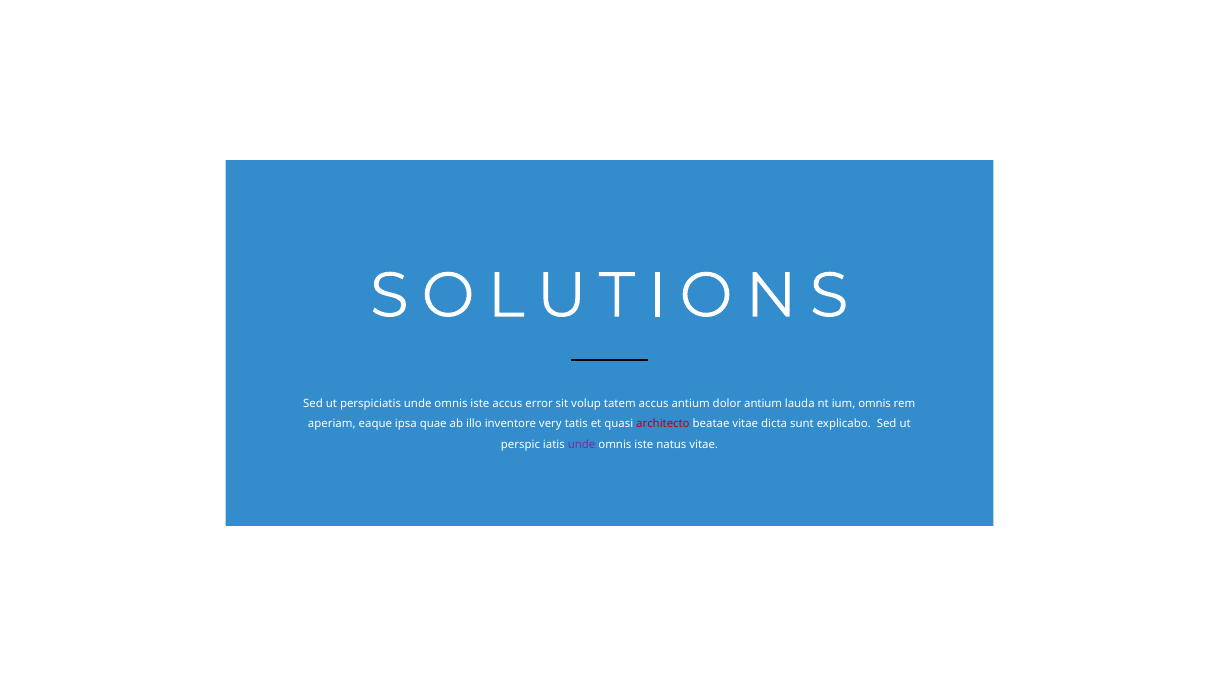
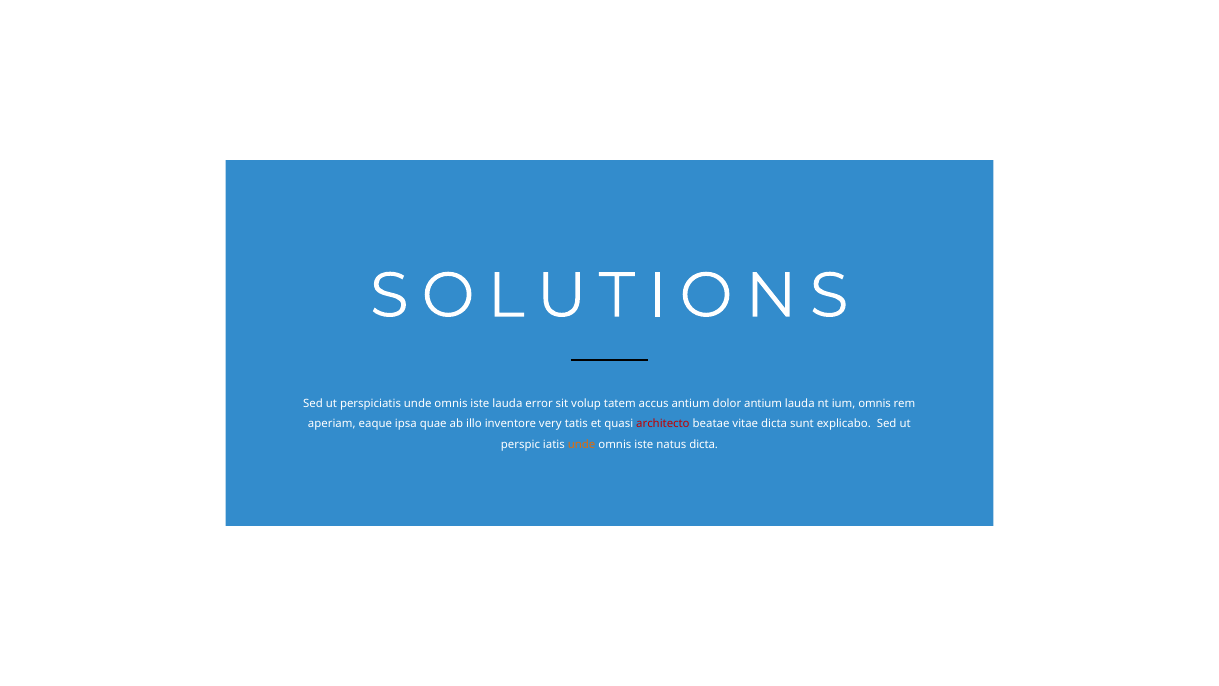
iste accus: accus -> lauda
unde at (582, 444) colour: purple -> orange
natus vitae: vitae -> dicta
